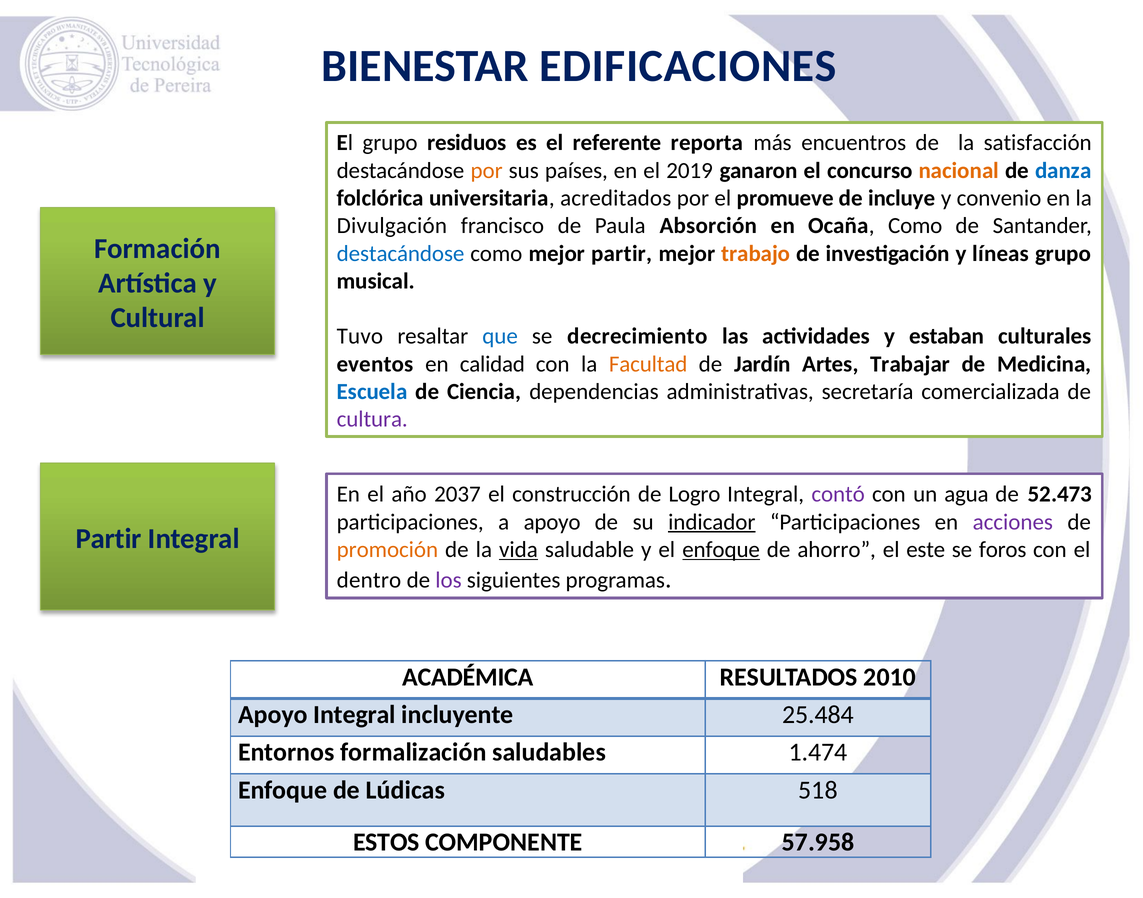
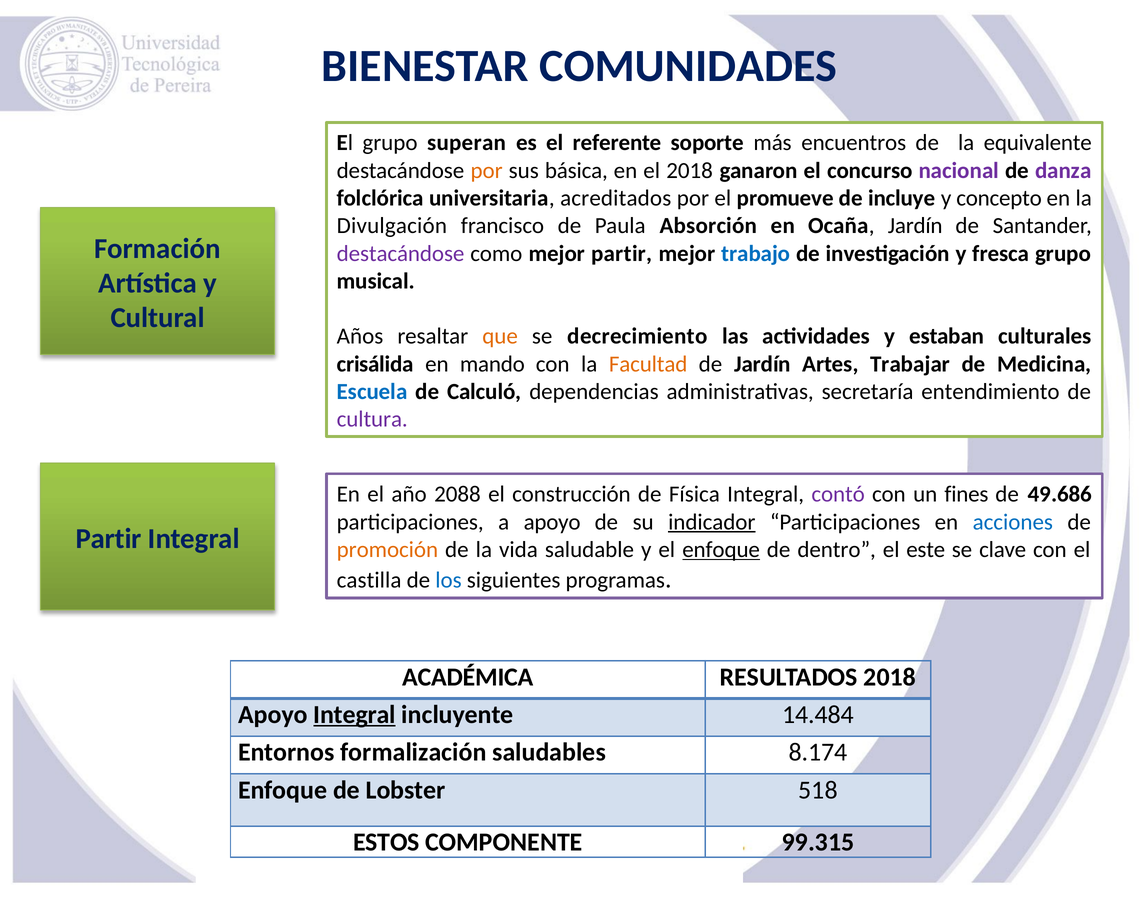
EDIFICACIONES: EDIFICACIONES -> COMUNIDADES
residuos: residuos -> superan
reporta: reporta -> soporte
satisfacción: satisfacción -> equivalente
países: países -> básica
el 2019: 2019 -> 2018
nacional colour: orange -> purple
danza colour: blue -> purple
convenio: convenio -> concepto
Ocaña Como: Como -> Jardín
destacándose at (401, 253) colour: blue -> purple
trabajo colour: orange -> blue
líneas: líneas -> fresca
Tuvo: Tuvo -> Años
que colour: blue -> orange
eventos: eventos -> crisálida
calidad: calidad -> mando
Ciencia: Ciencia -> Calculó
comercializada: comercializada -> entendimiento
2037: 2037 -> 2088
Logro: Logro -> Física
agua: agua -> fines
52.473: 52.473 -> 49.686
acciones colour: purple -> blue
vida underline: present -> none
ahorro: ahorro -> dentro
foros: foros -> clave
dentro: dentro -> castilla
los colour: purple -> blue
RESULTADOS 2010: 2010 -> 2018
Integral at (355, 715) underline: none -> present
25.484: 25.484 -> 14.484
1.474: 1.474 -> 8.174
Lúdicas: Lúdicas -> Lobster
57.958: 57.958 -> 99.315
